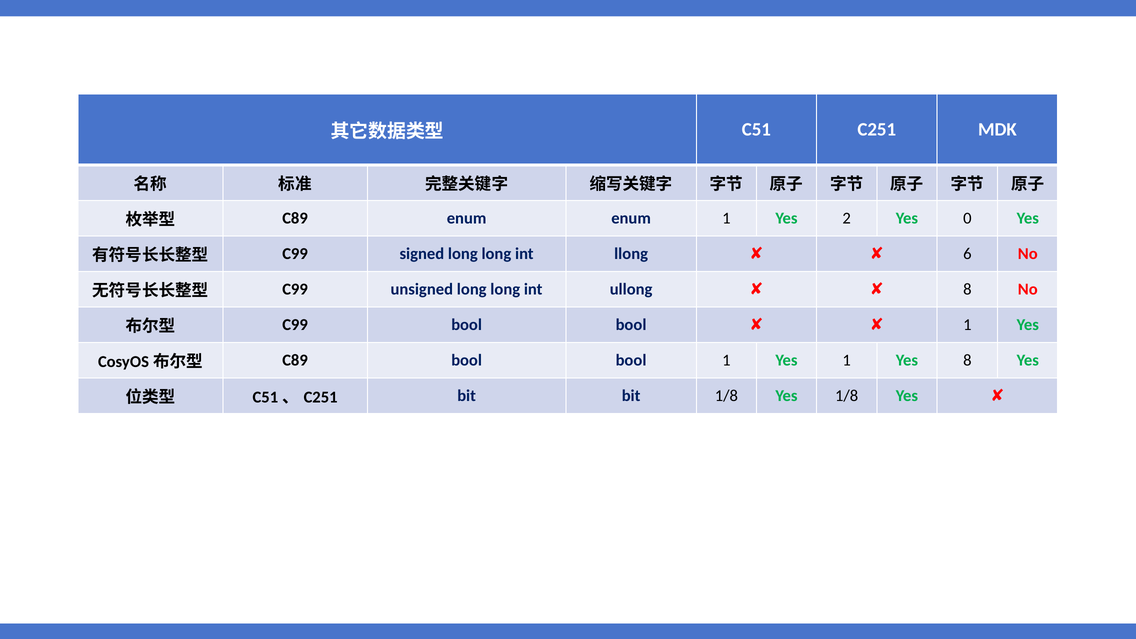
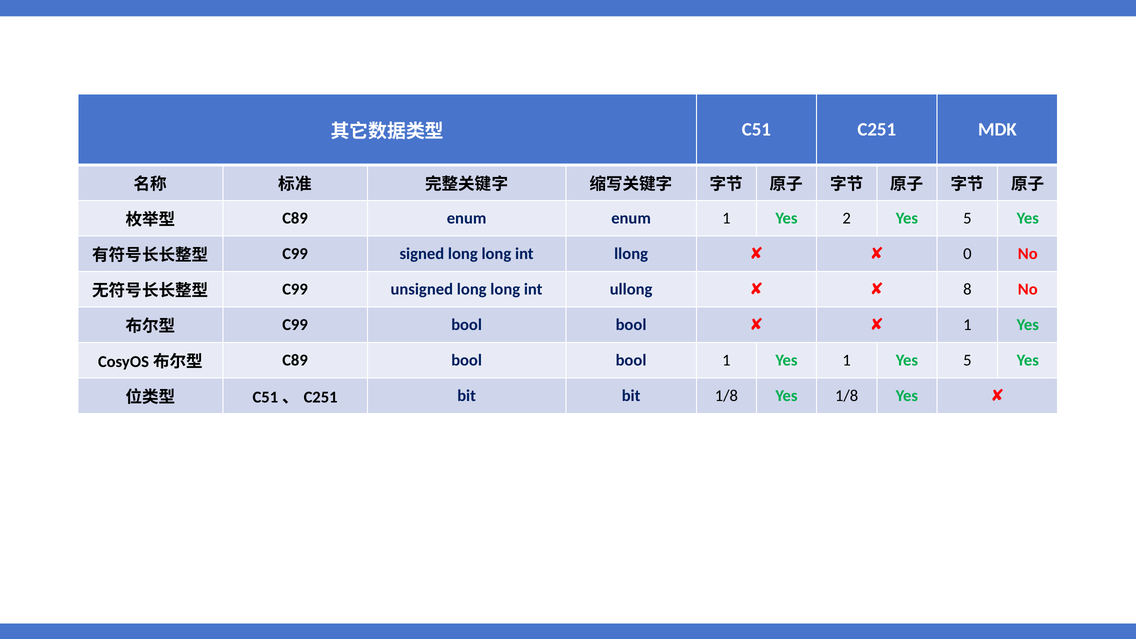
2 Yes 0: 0 -> 5
6: 6 -> 0
1 Yes 8: 8 -> 5
